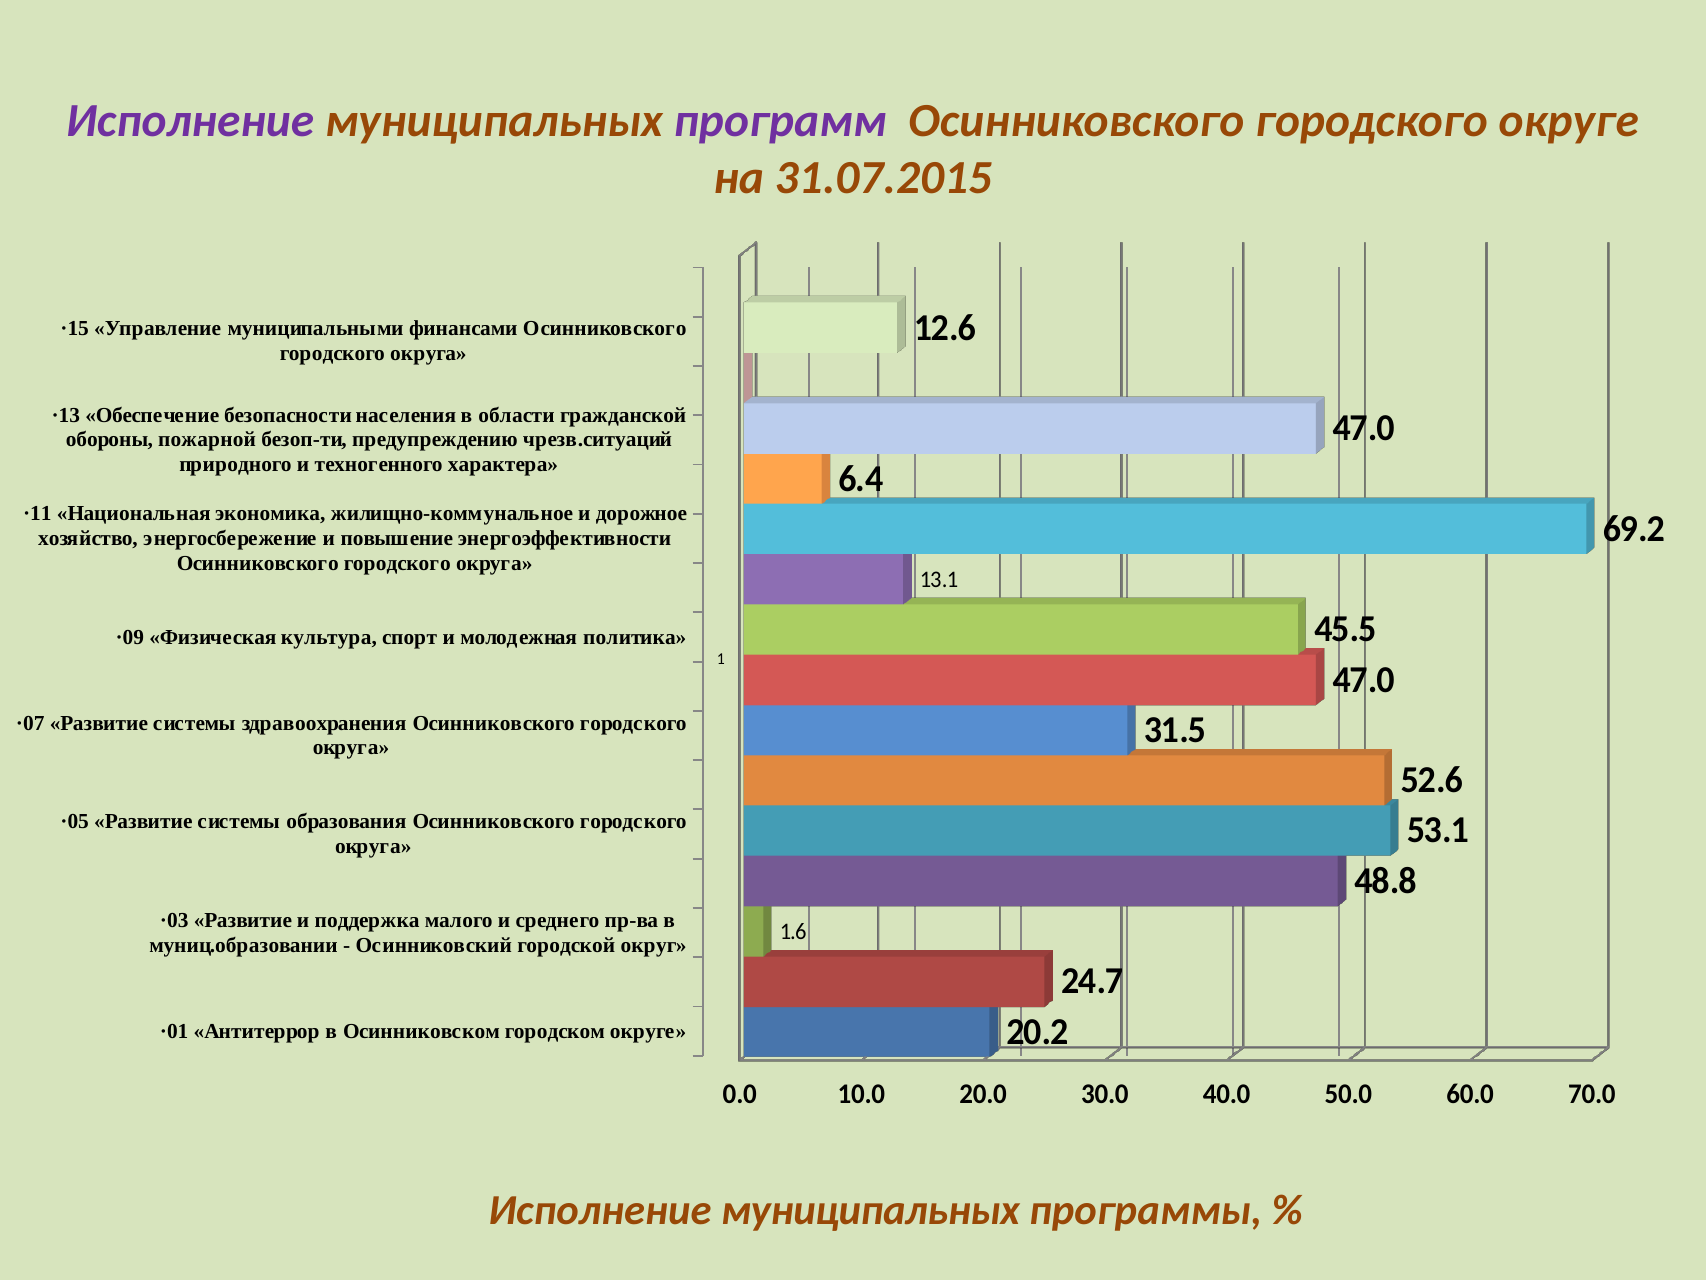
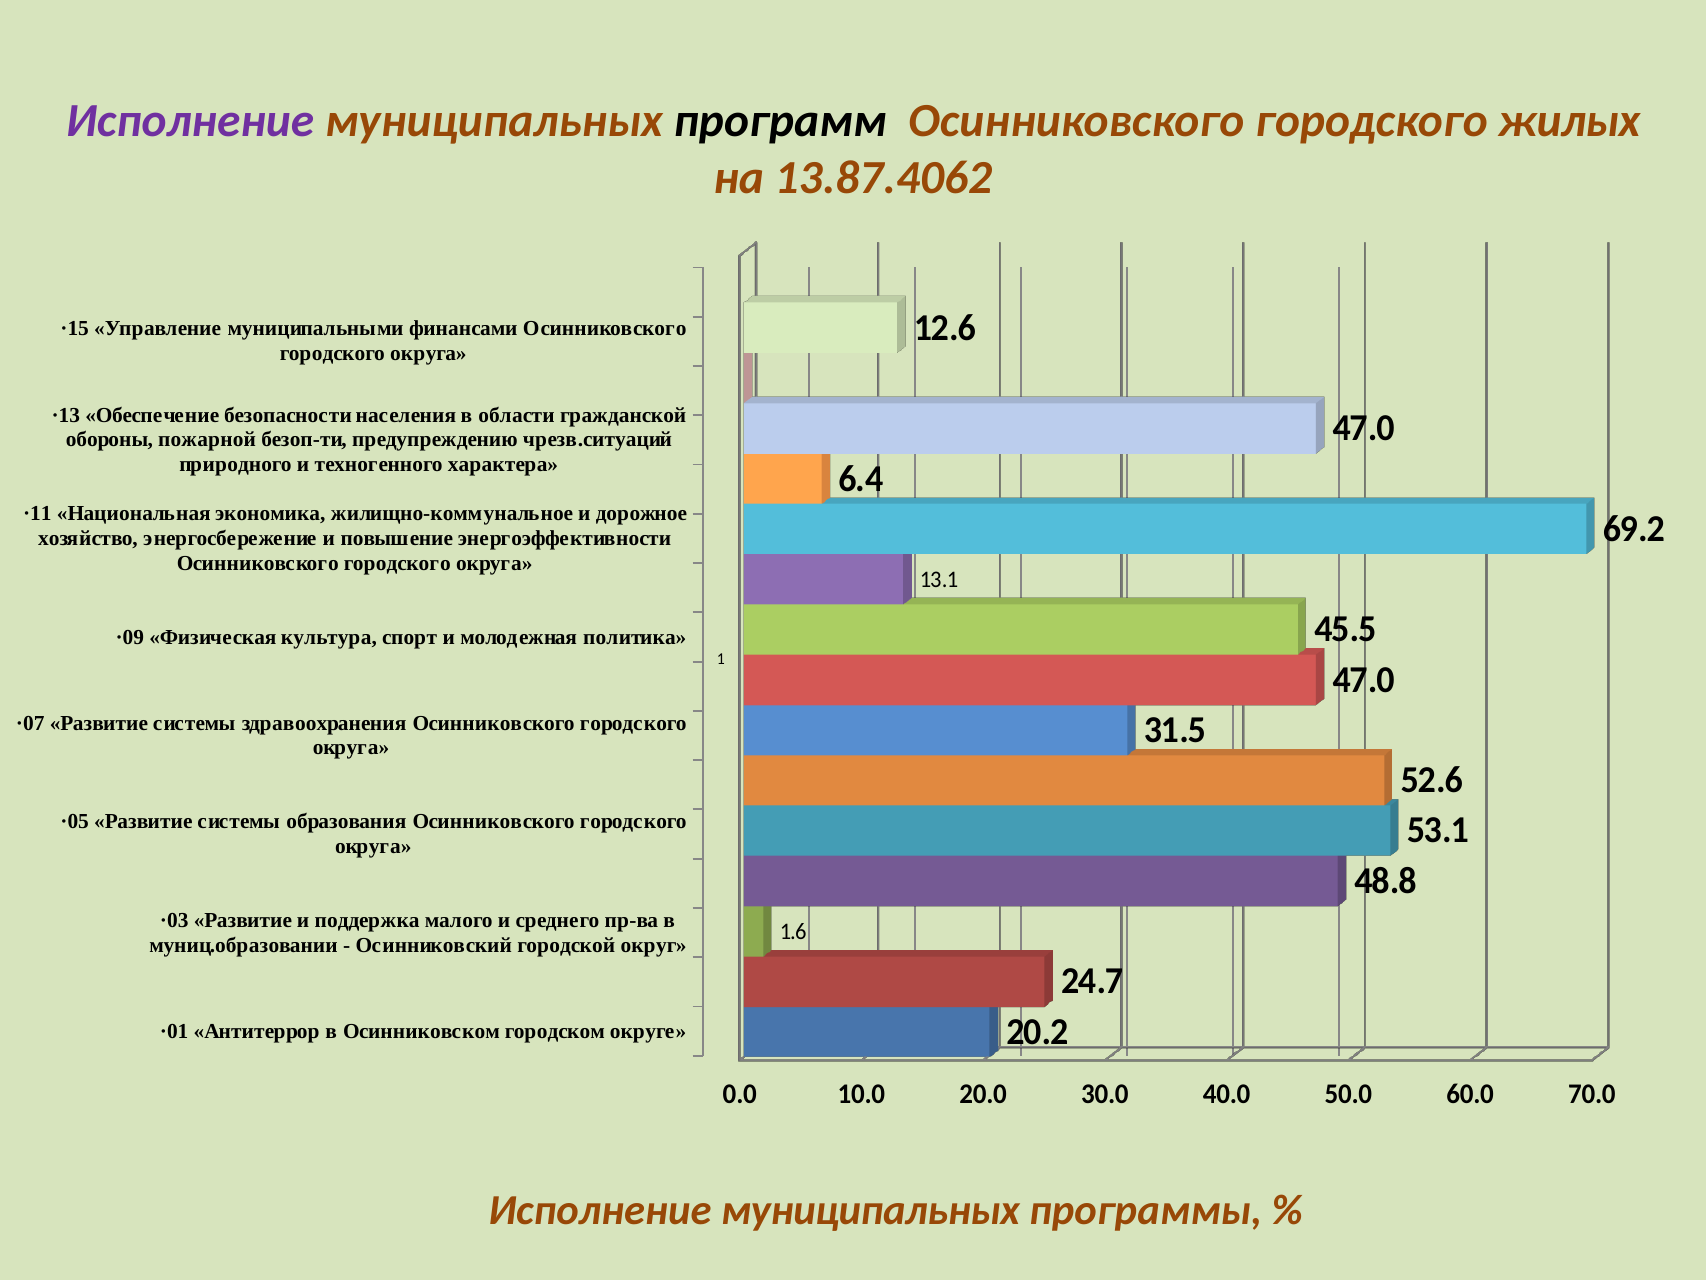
программ colour: purple -> black
городского округе: округе -> жилых
31.07.2015: 31.07.2015 -> 13.87.4062
